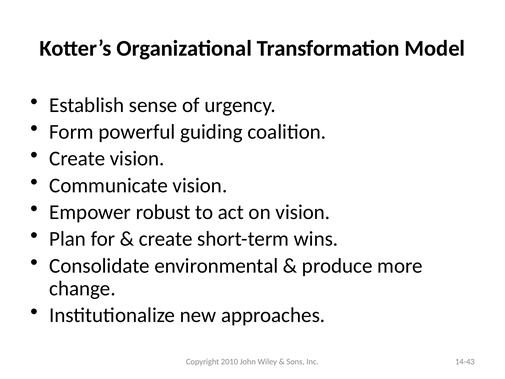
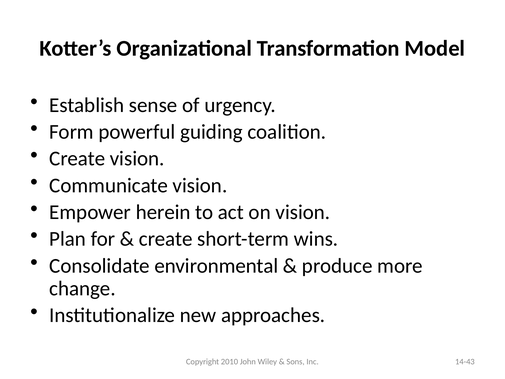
robust: robust -> herein
